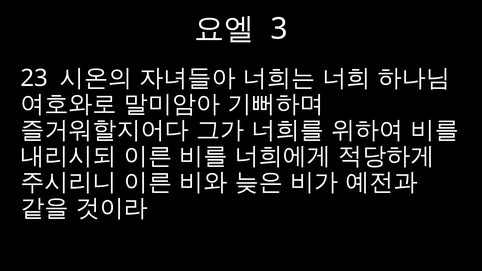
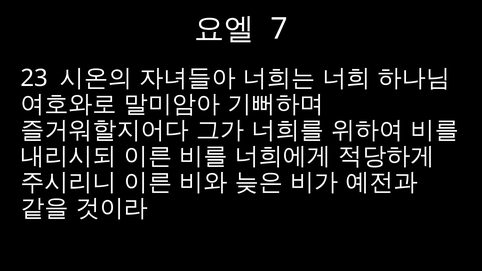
3: 3 -> 7
